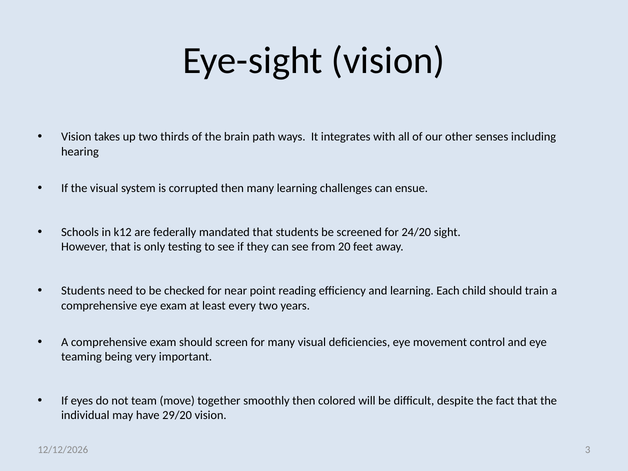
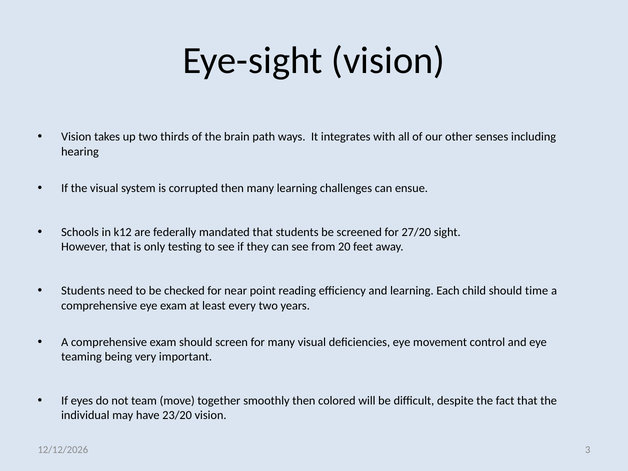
24/20: 24/20 -> 27/20
train: train -> time
29/20: 29/20 -> 23/20
